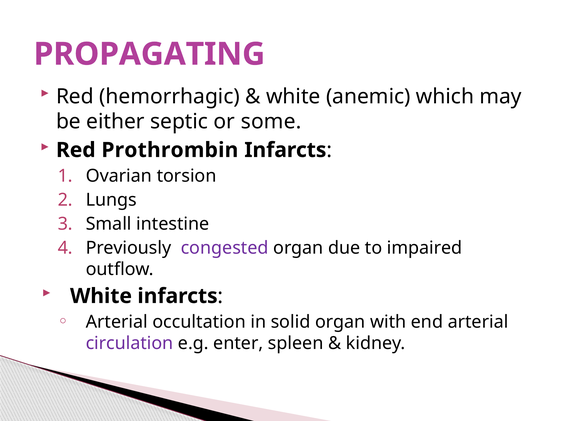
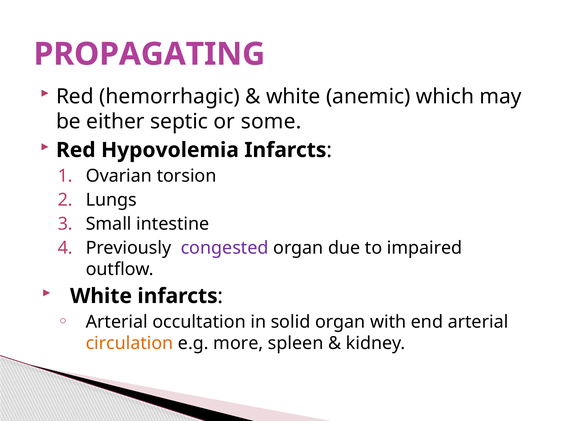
Prothrombin: Prothrombin -> Hypovolemia
circulation colour: purple -> orange
enter: enter -> more
